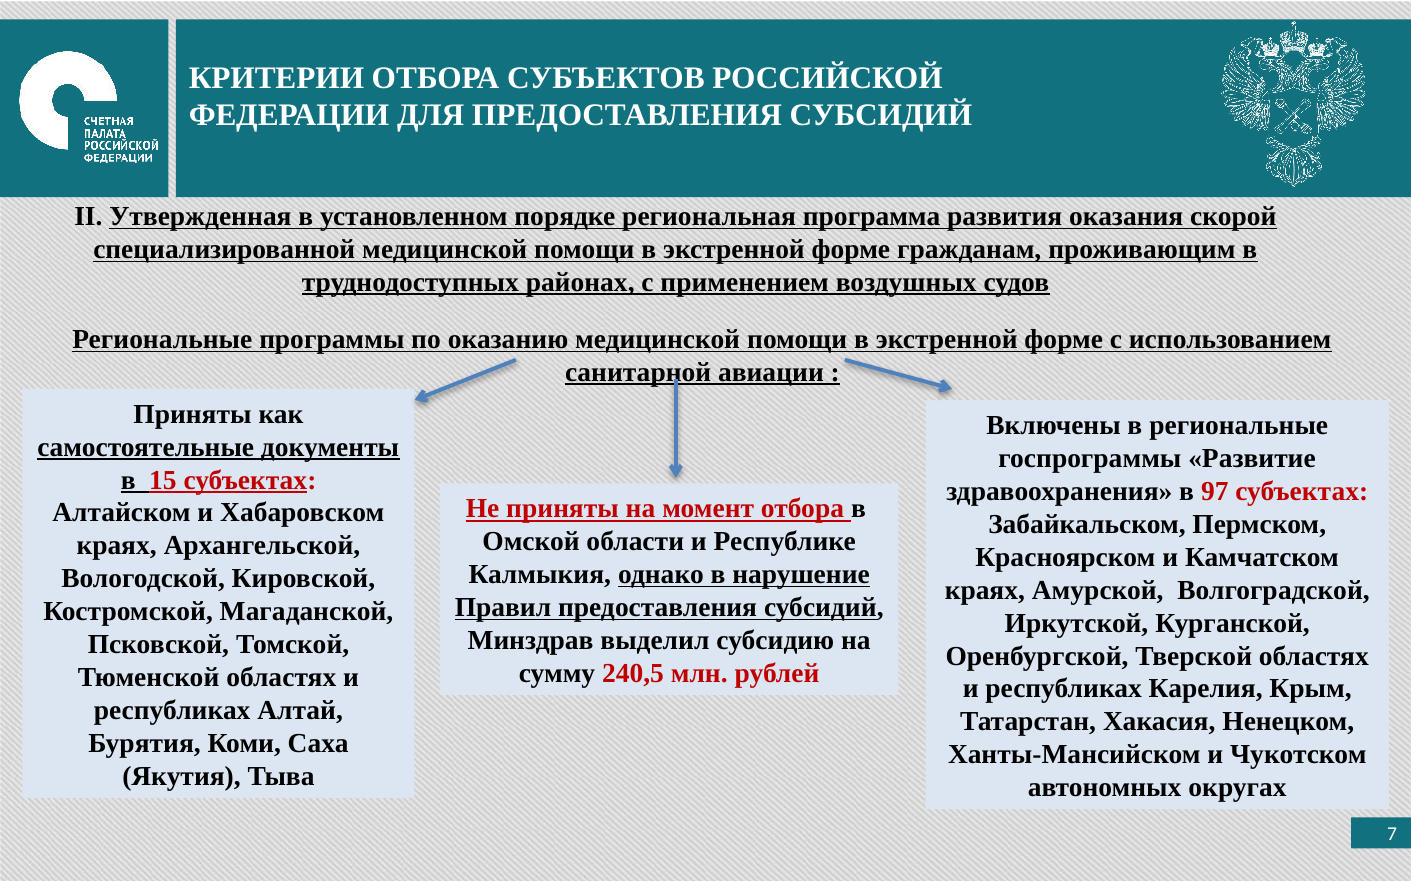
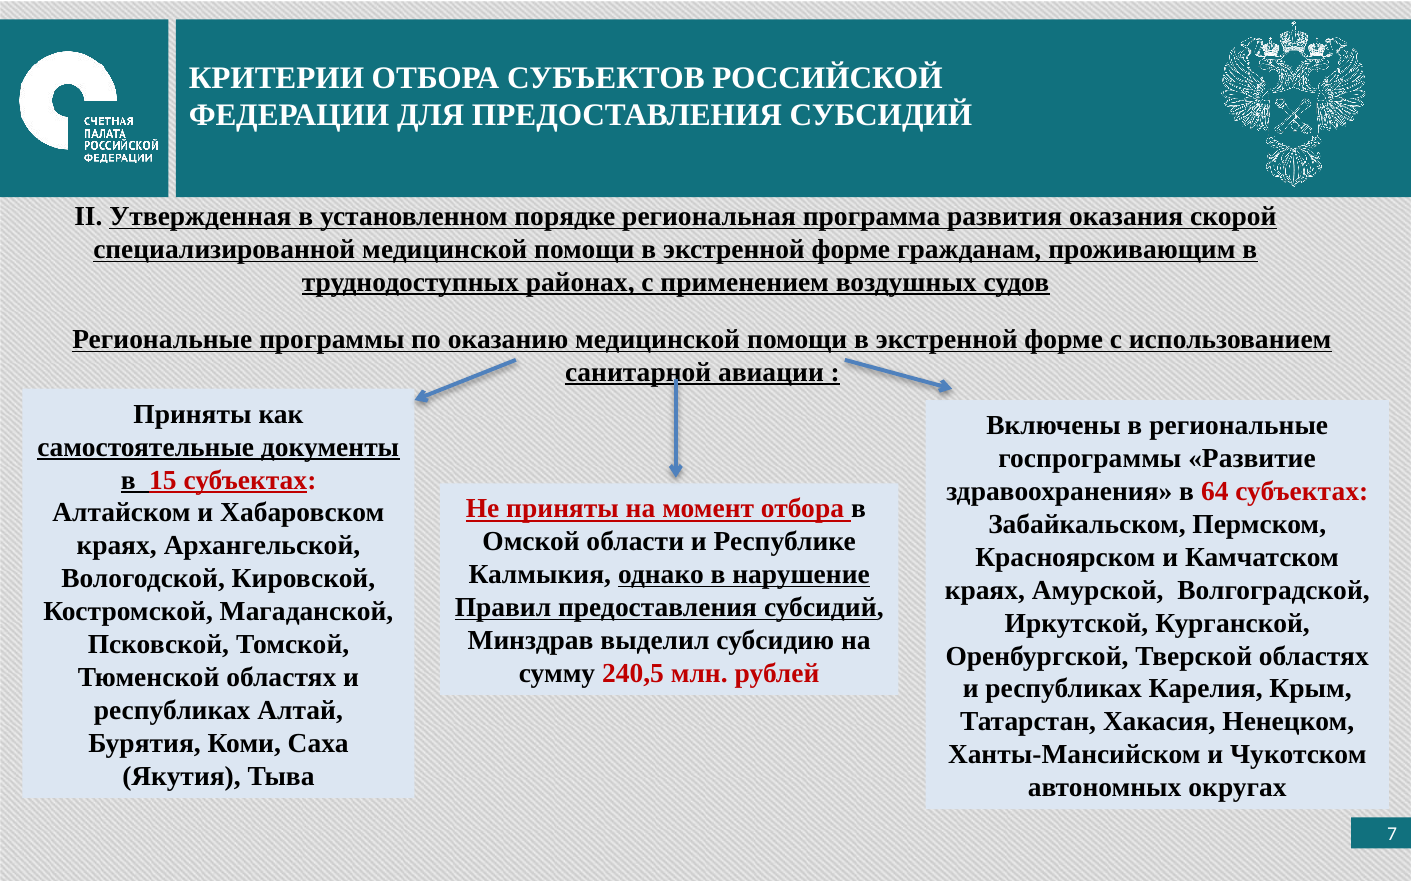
97: 97 -> 64
